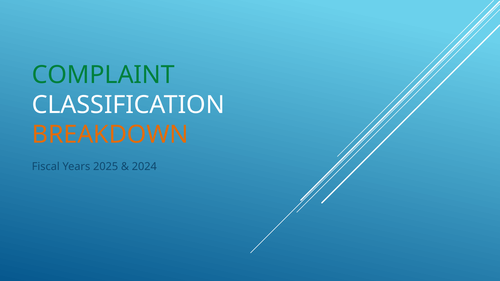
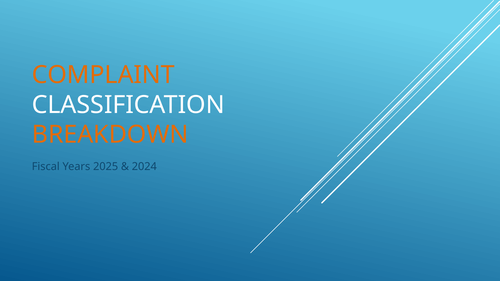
COMPLAINT colour: green -> orange
